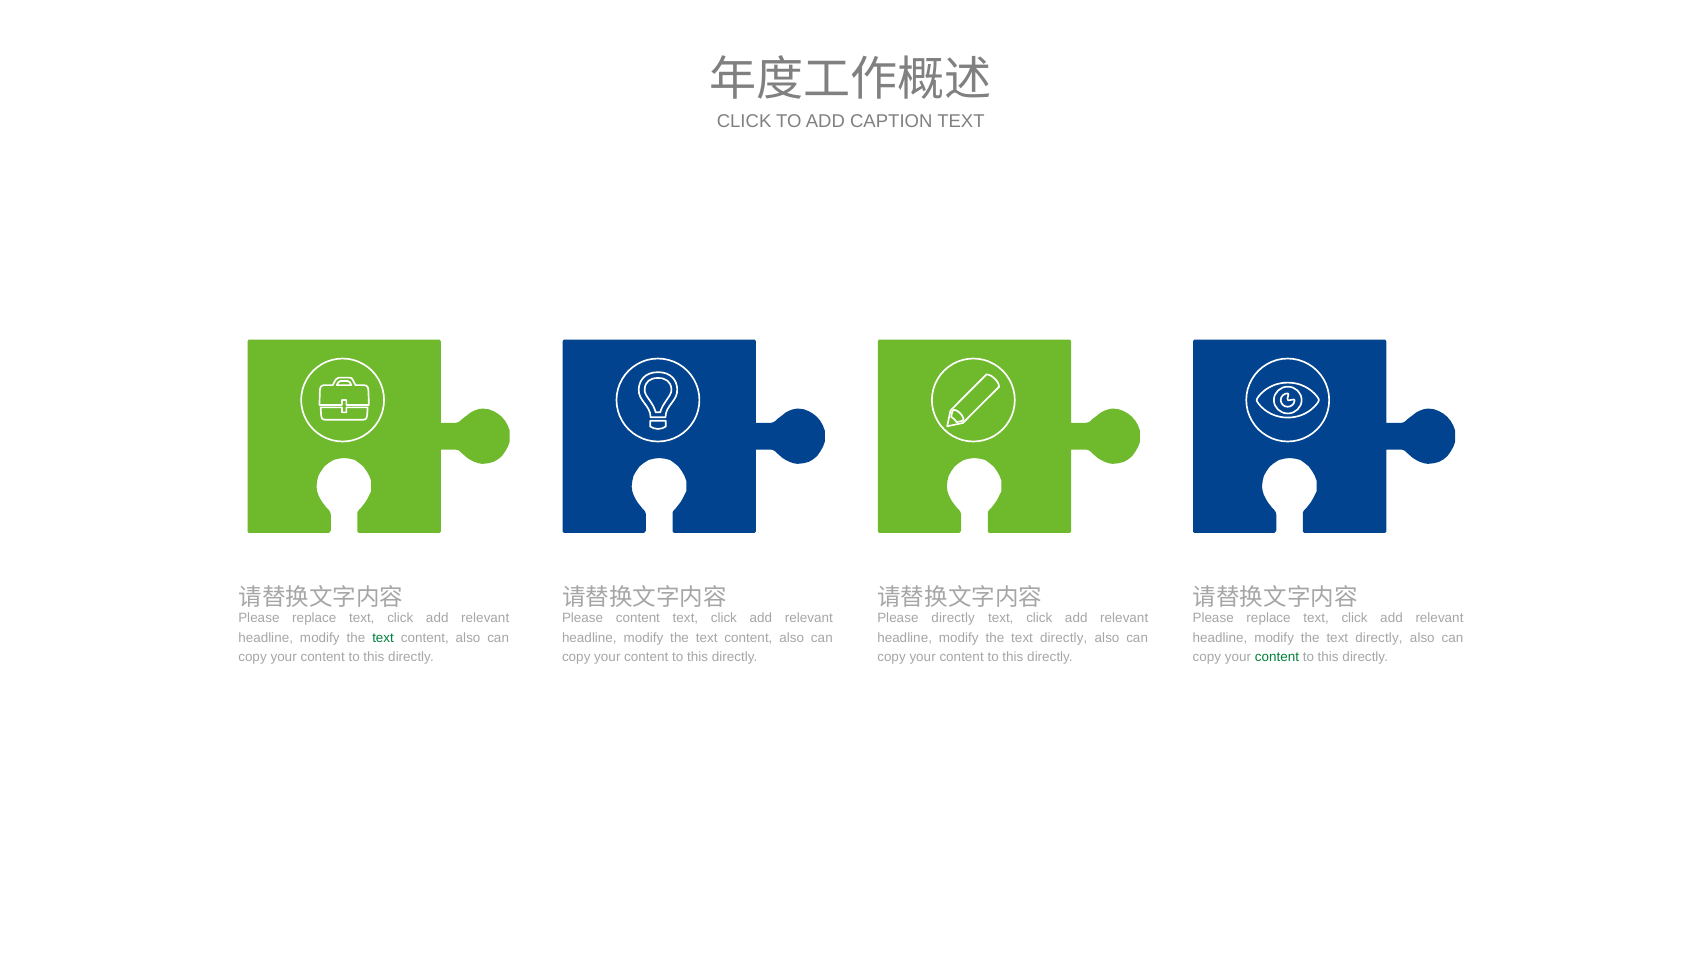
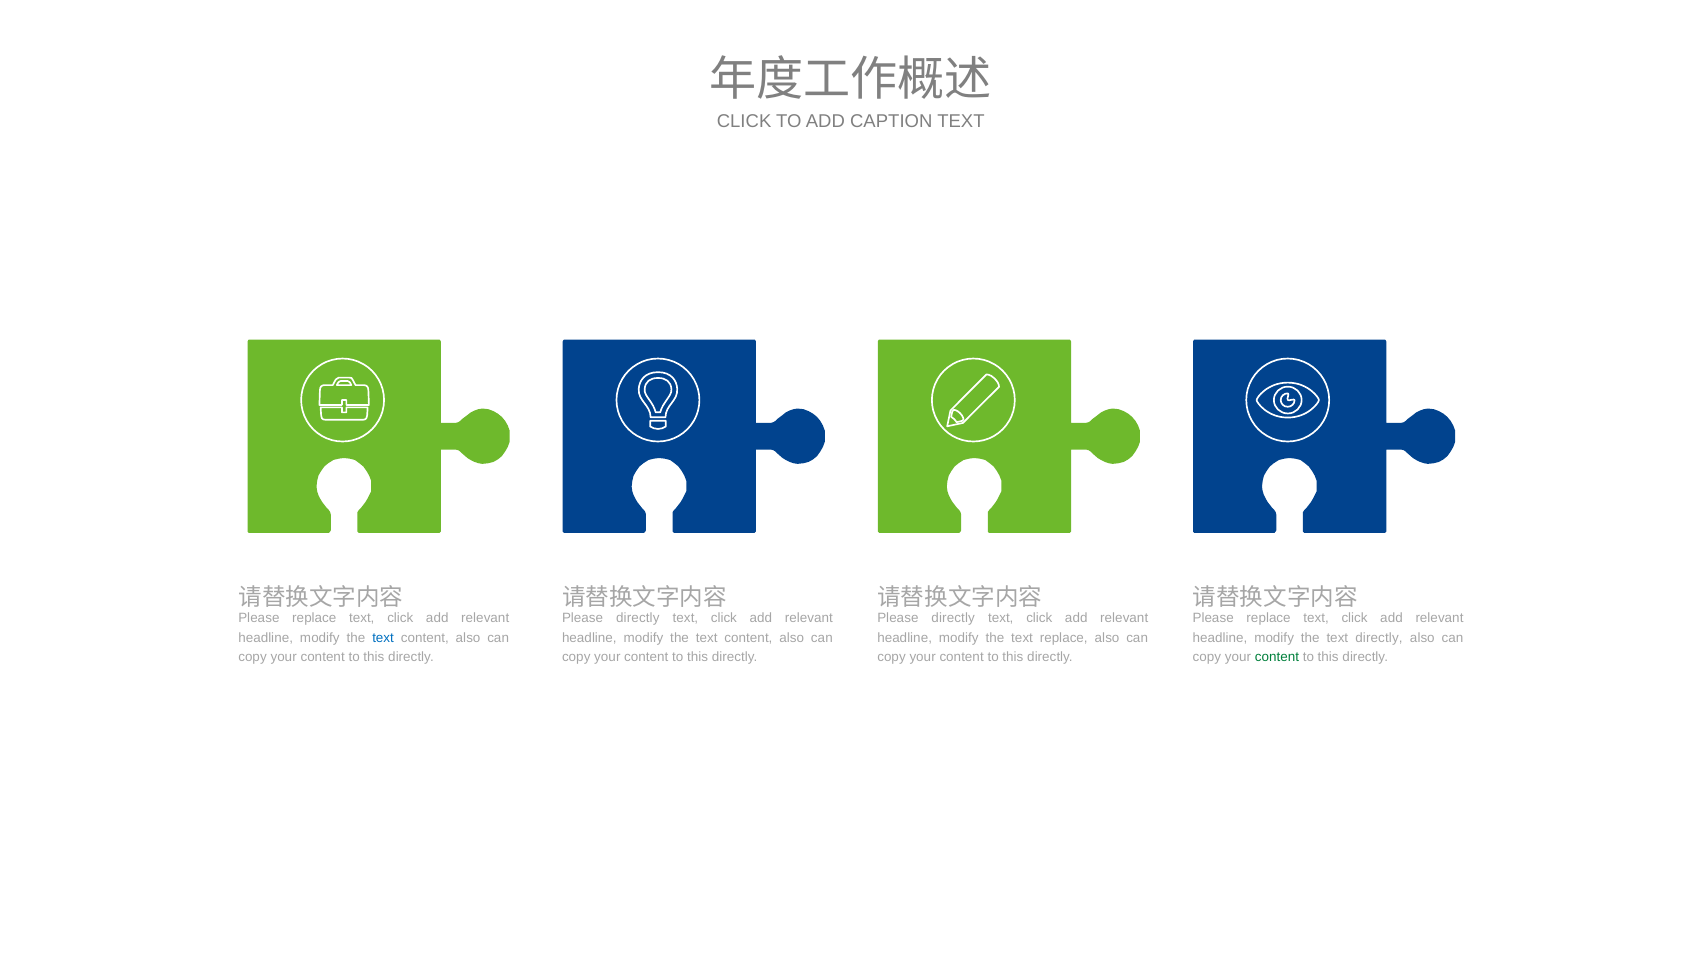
content at (638, 618): content -> directly
text at (383, 637) colour: green -> blue
directly at (1064, 637): directly -> replace
